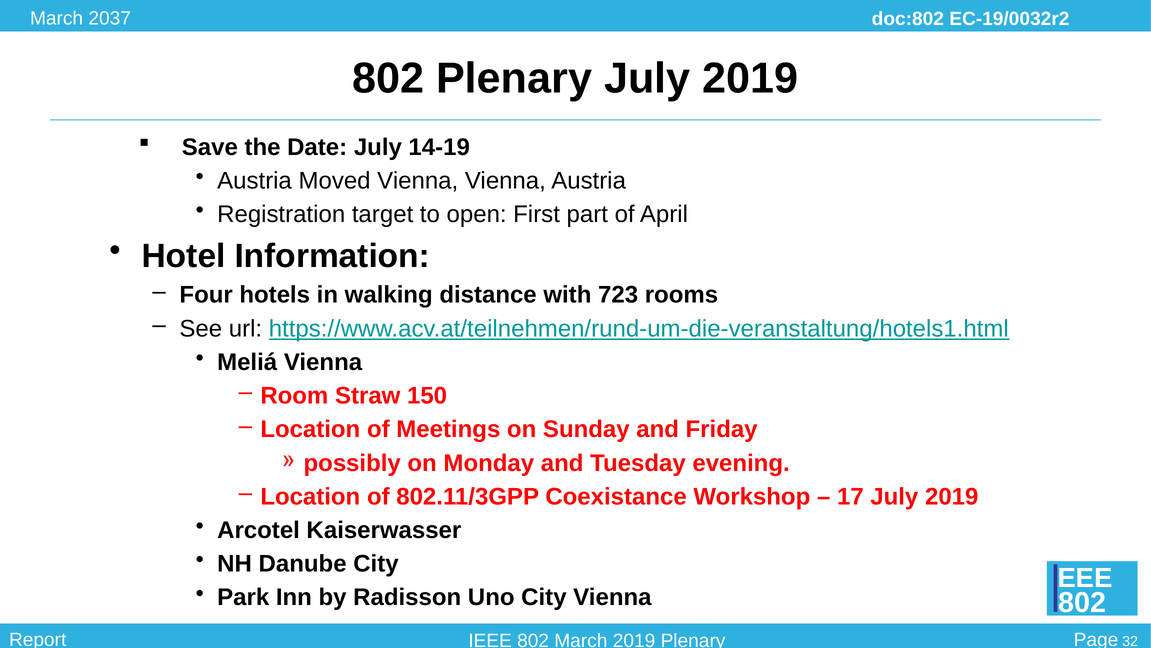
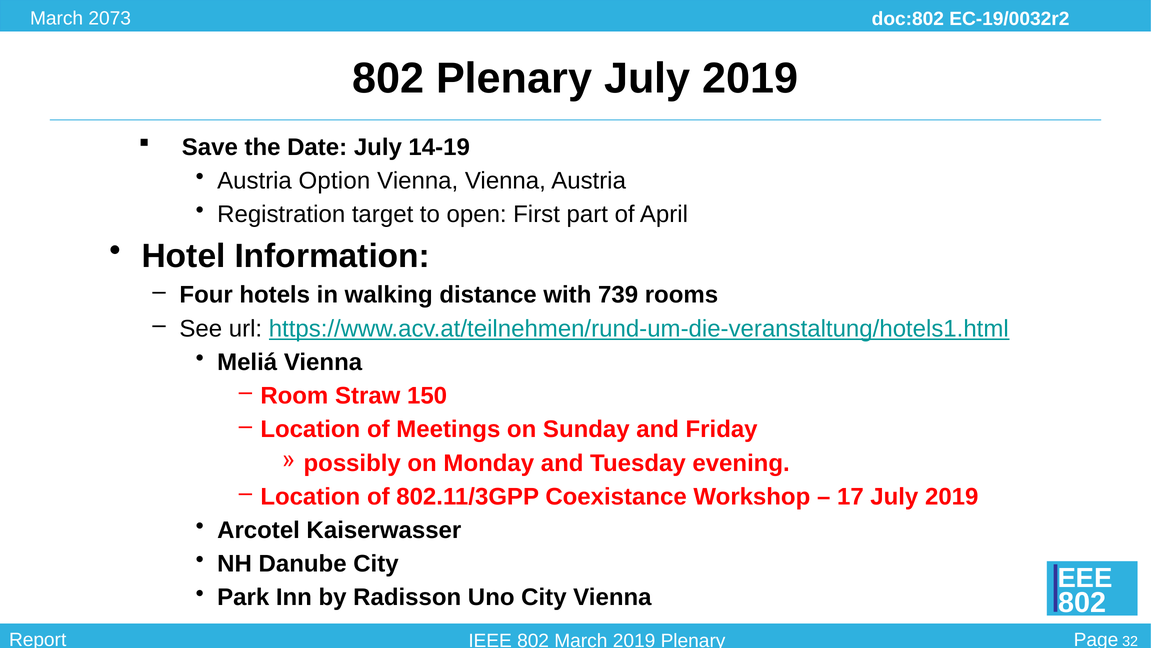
2037: 2037 -> 2073
Moved: Moved -> Option
723: 723 -> 739
